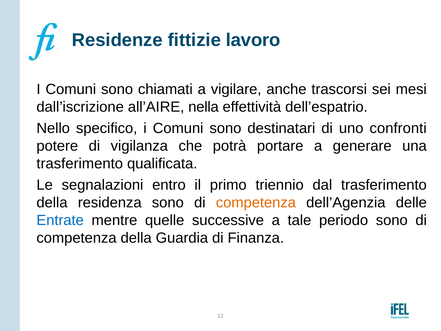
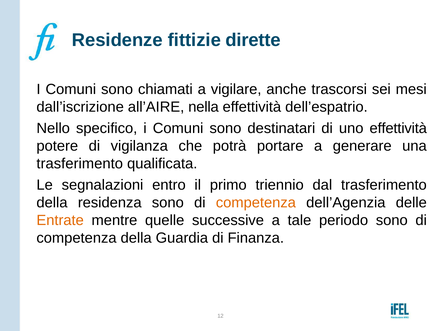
lavoro: lavoro -> dirette
uno confronti: confronti -> effettività
Entrate colour: blue -> orange
